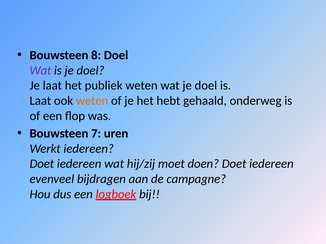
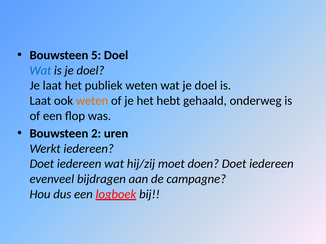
8: 8 -> 5
Wat at (40, 71) colour: purple -> blue
7: 7 -> 2
